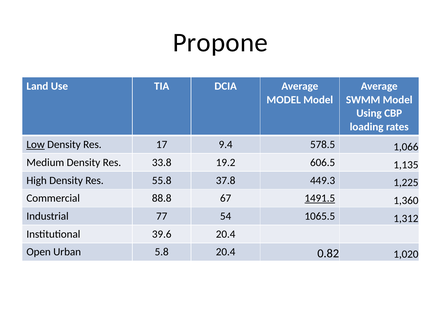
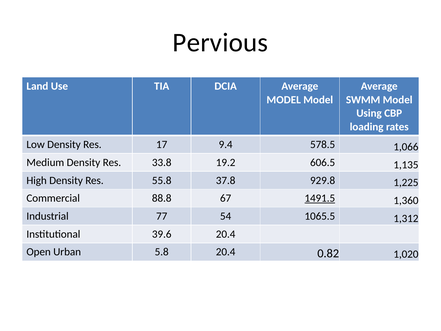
Propone: Propone -> Pervious
Low underline: present -> none
449.3: 449.3 -> 929.8
